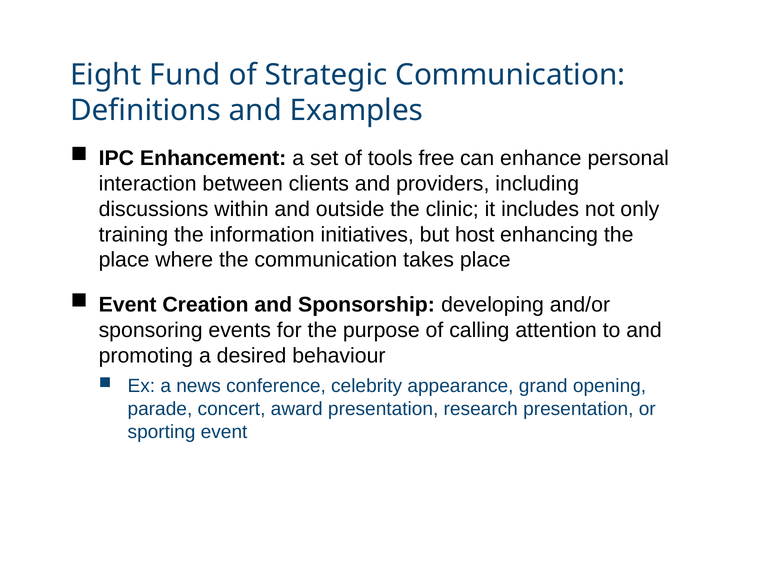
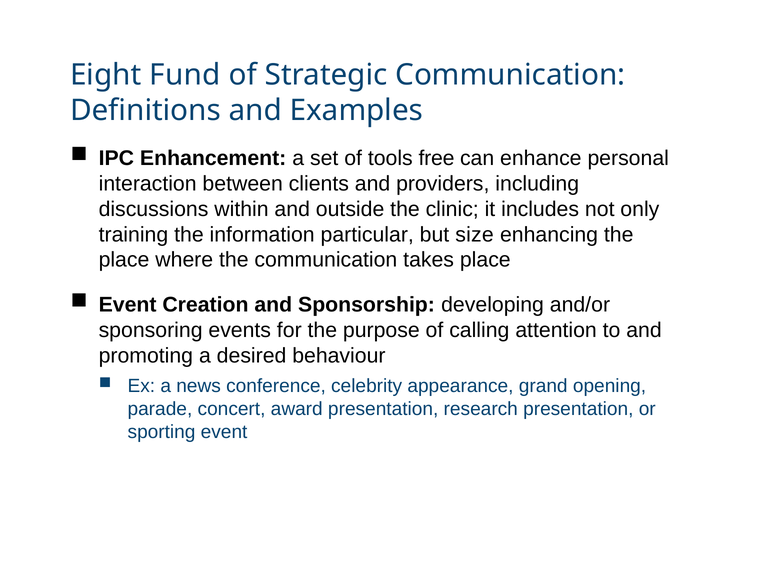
initiatives: initiatives -> particular
host: host -> size
